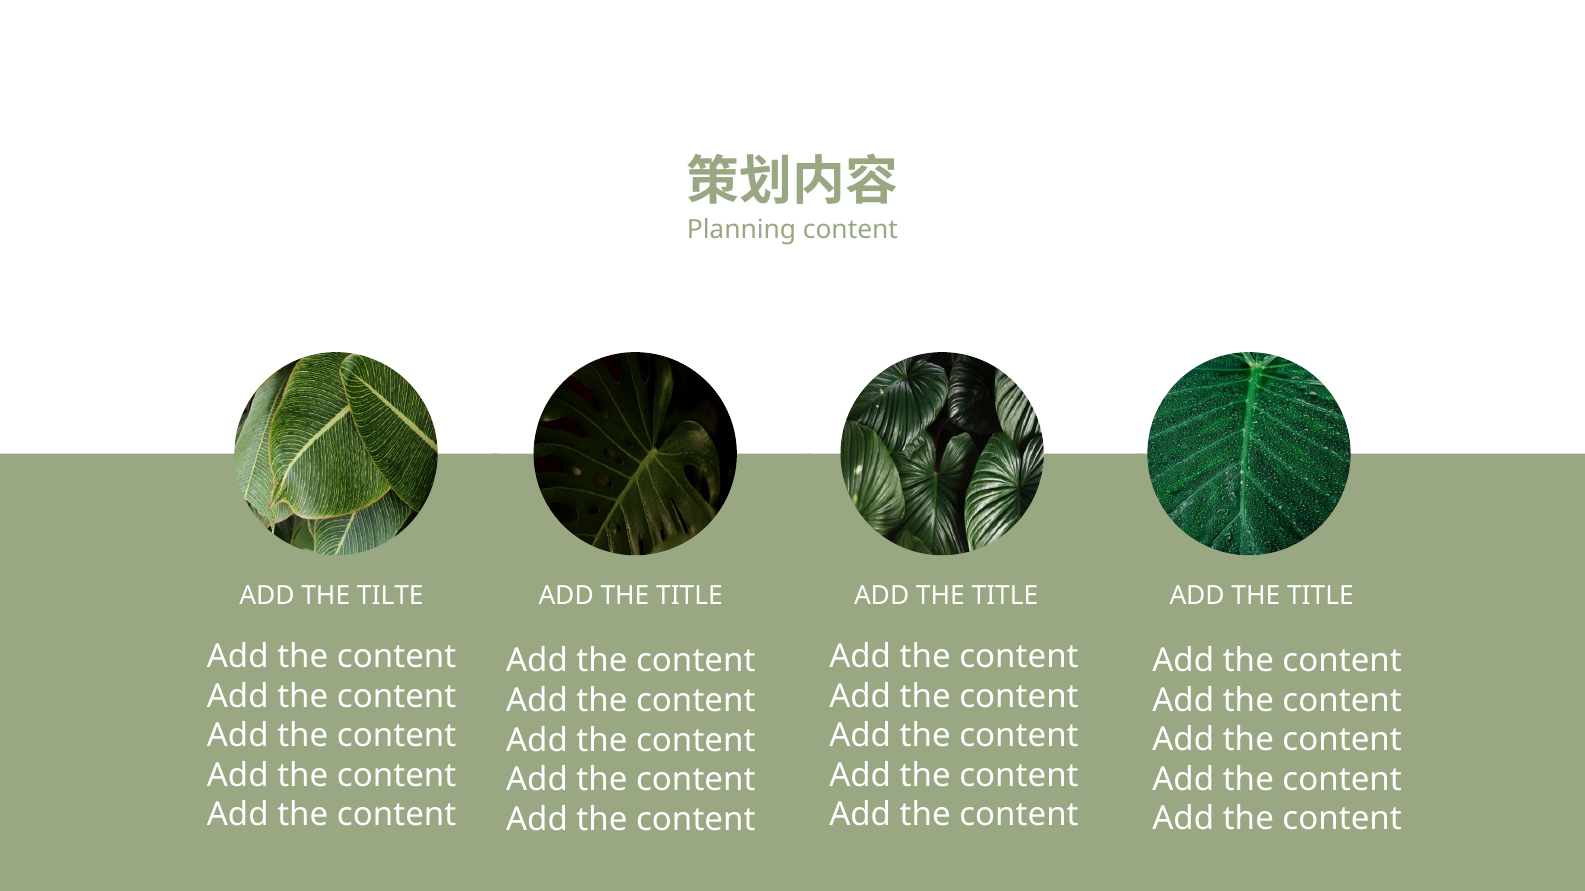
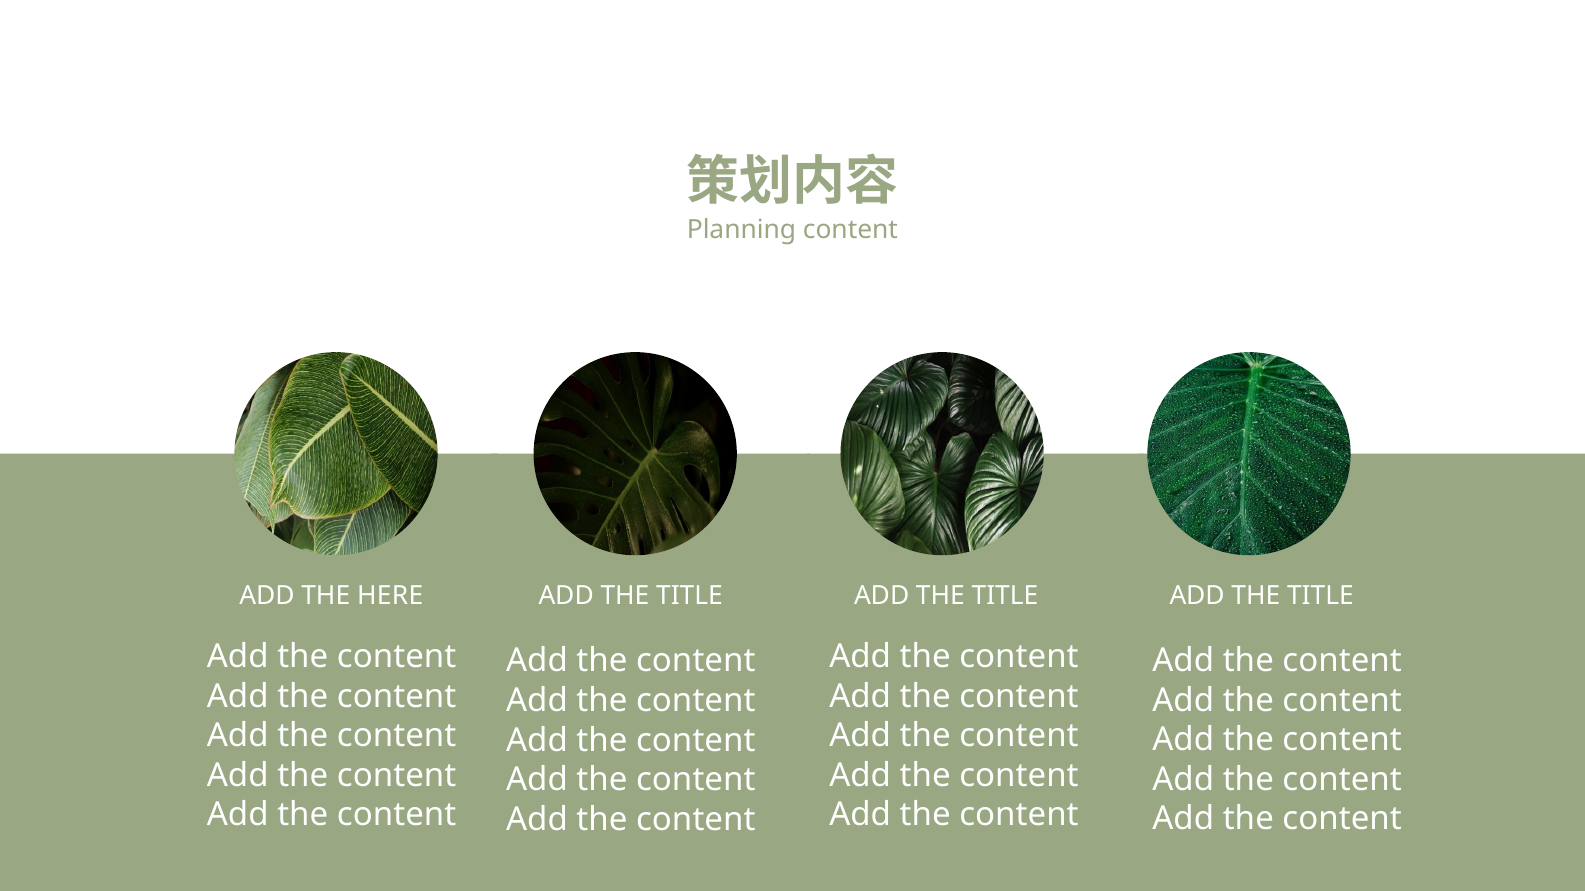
TILTE: TILTE -> HERE
